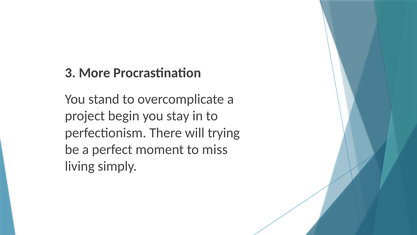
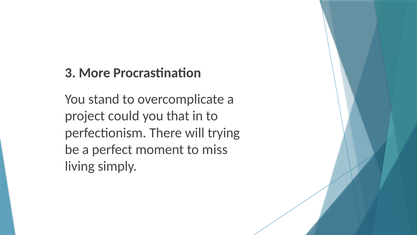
begin: begin -> could
stay: stay -> that
